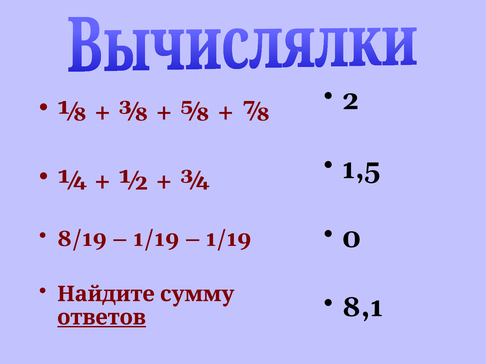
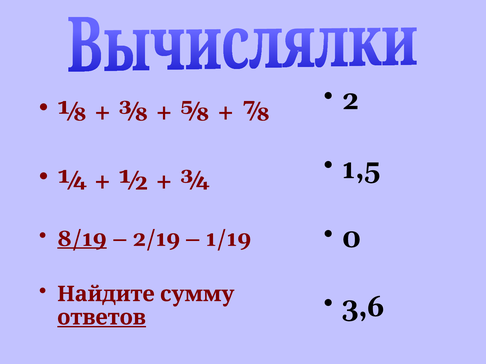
8/19 underline: none -> present
1/19 at (156, 239): 1/19 -> 2/19
8,1: 8,1 -> 3,6
